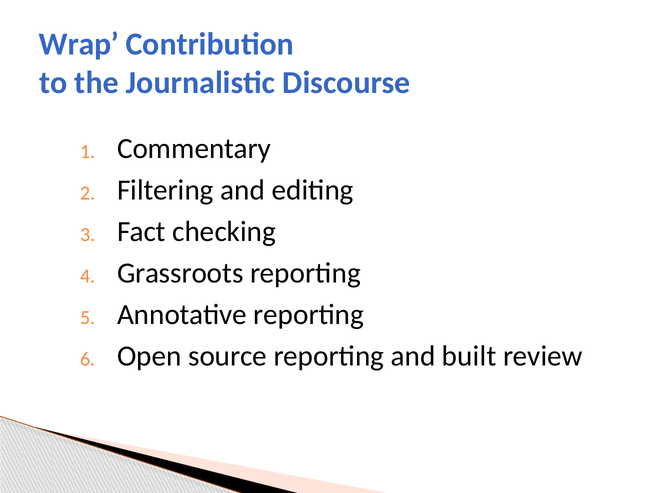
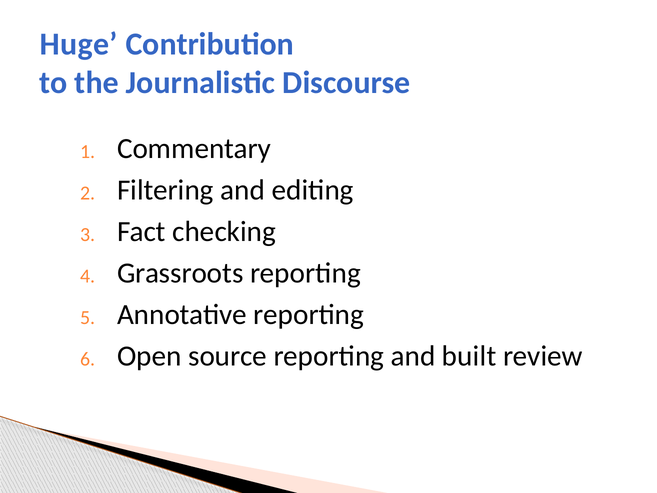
Wrap: Wrap -> Huge
